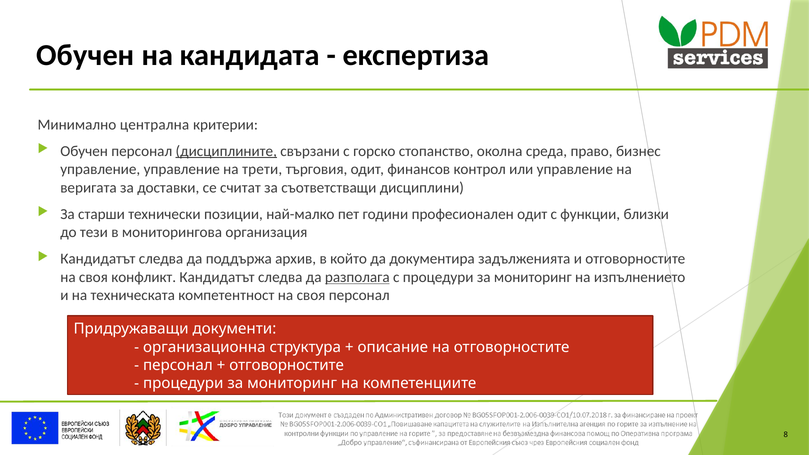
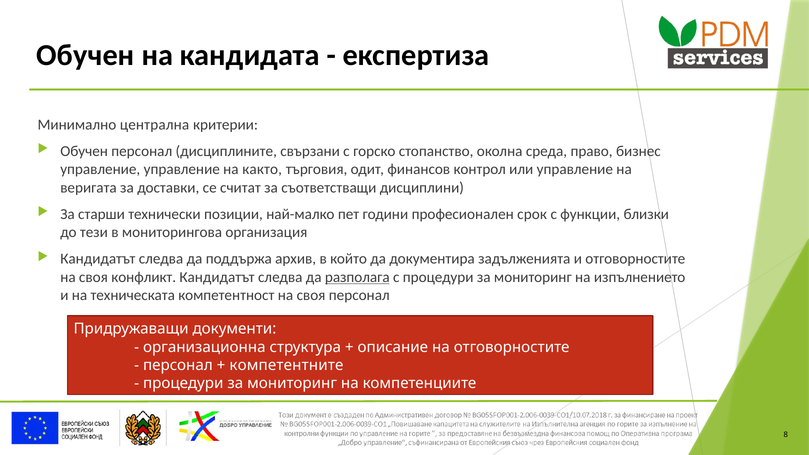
дисциплините underline: present -> none
трети: трети -> както
професионален одит: одит -> срок
отговорностите at (287, 365): отговорностите -> компетентните
